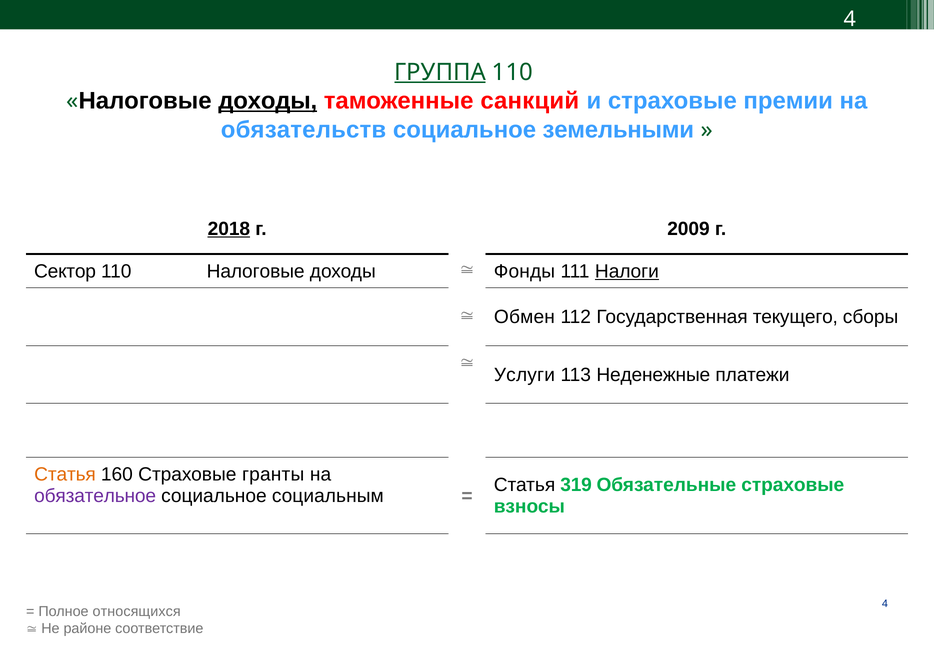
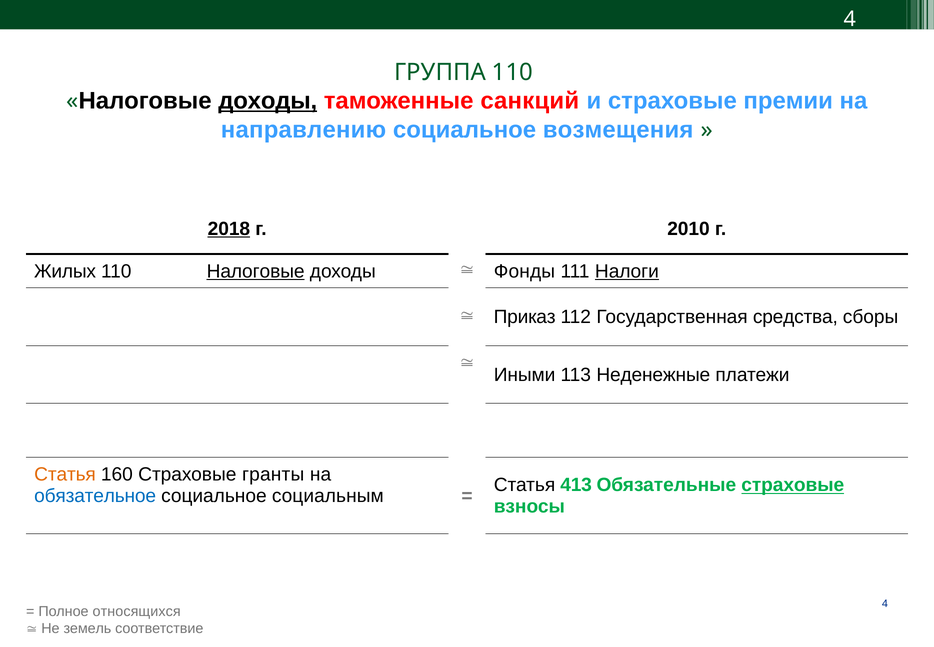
ГРУППА underline: present -> none
обязательств: обязательств -> направлению
земельными: земельными -> возмещения
2009: 2009 -> 2010
Сектор: Сектор -> Жилых
Налоговые at (256, 271) underline: none -> present
Обмен: Обмен -> Приказ
текущего: текущего -> средства
Услуги: Услуги -> Иными
319: 319 -> 413
страховые at (793, 485) underline: none -> present
обязательное colour: purple -> blue
районе: районе -> земель
